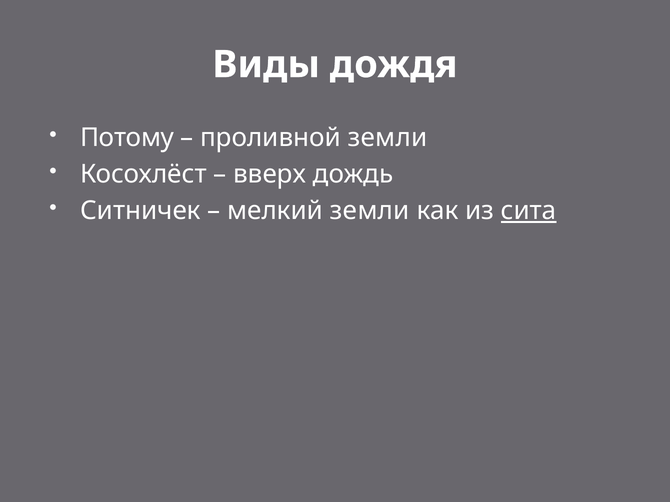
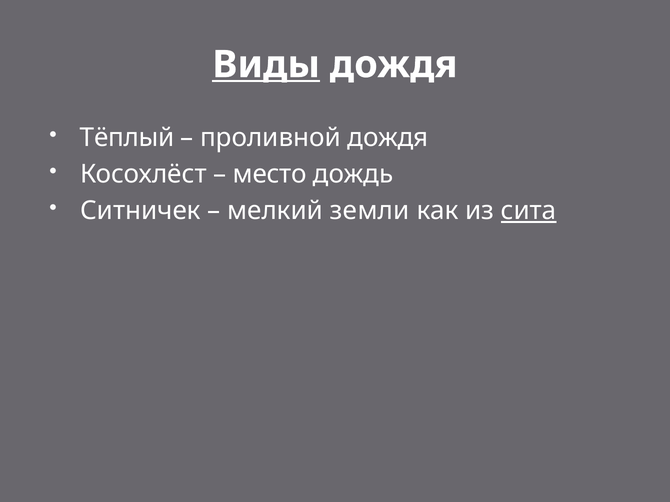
Виды underline: none -> present
Потому: Потому -> Тёплый
проливной земли: земли -> дождя
вверх: вверх -> место
